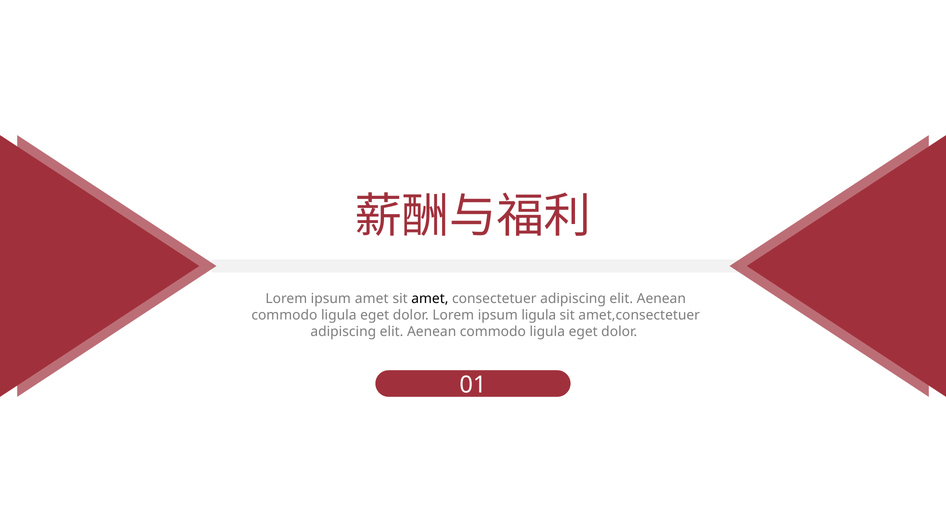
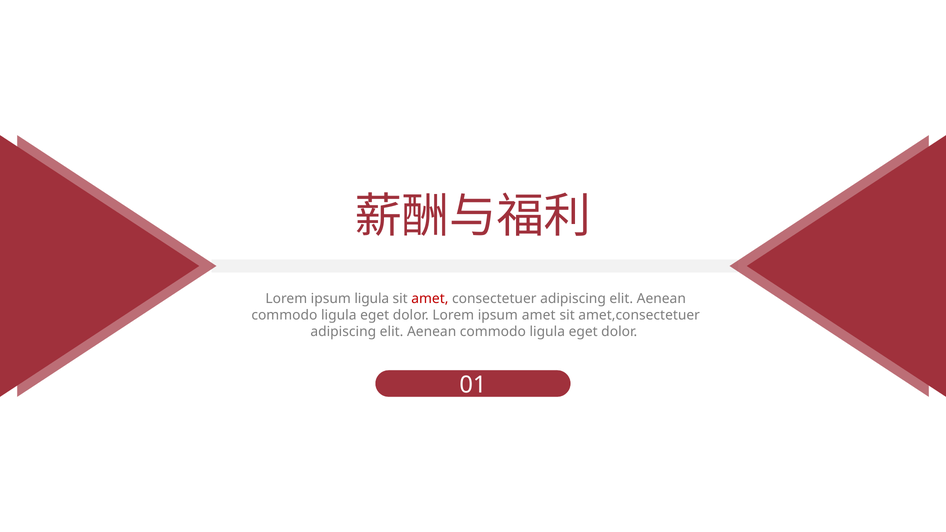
ipsum amet: amet -> ligula
amet at (430, 299) colour: black -> red
ipsum ligula: ligula -> amet
